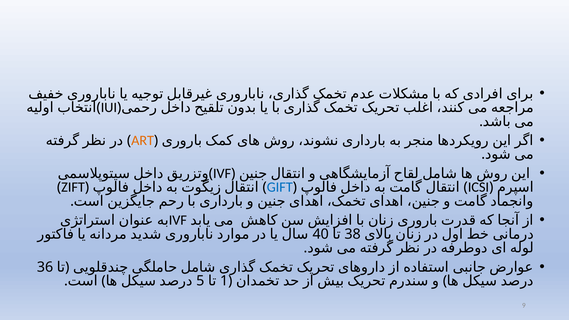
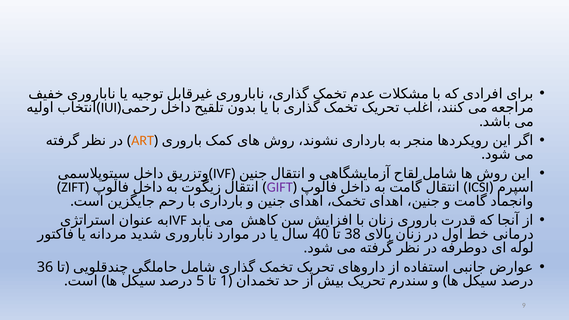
GIFT colour: blue -> purple
